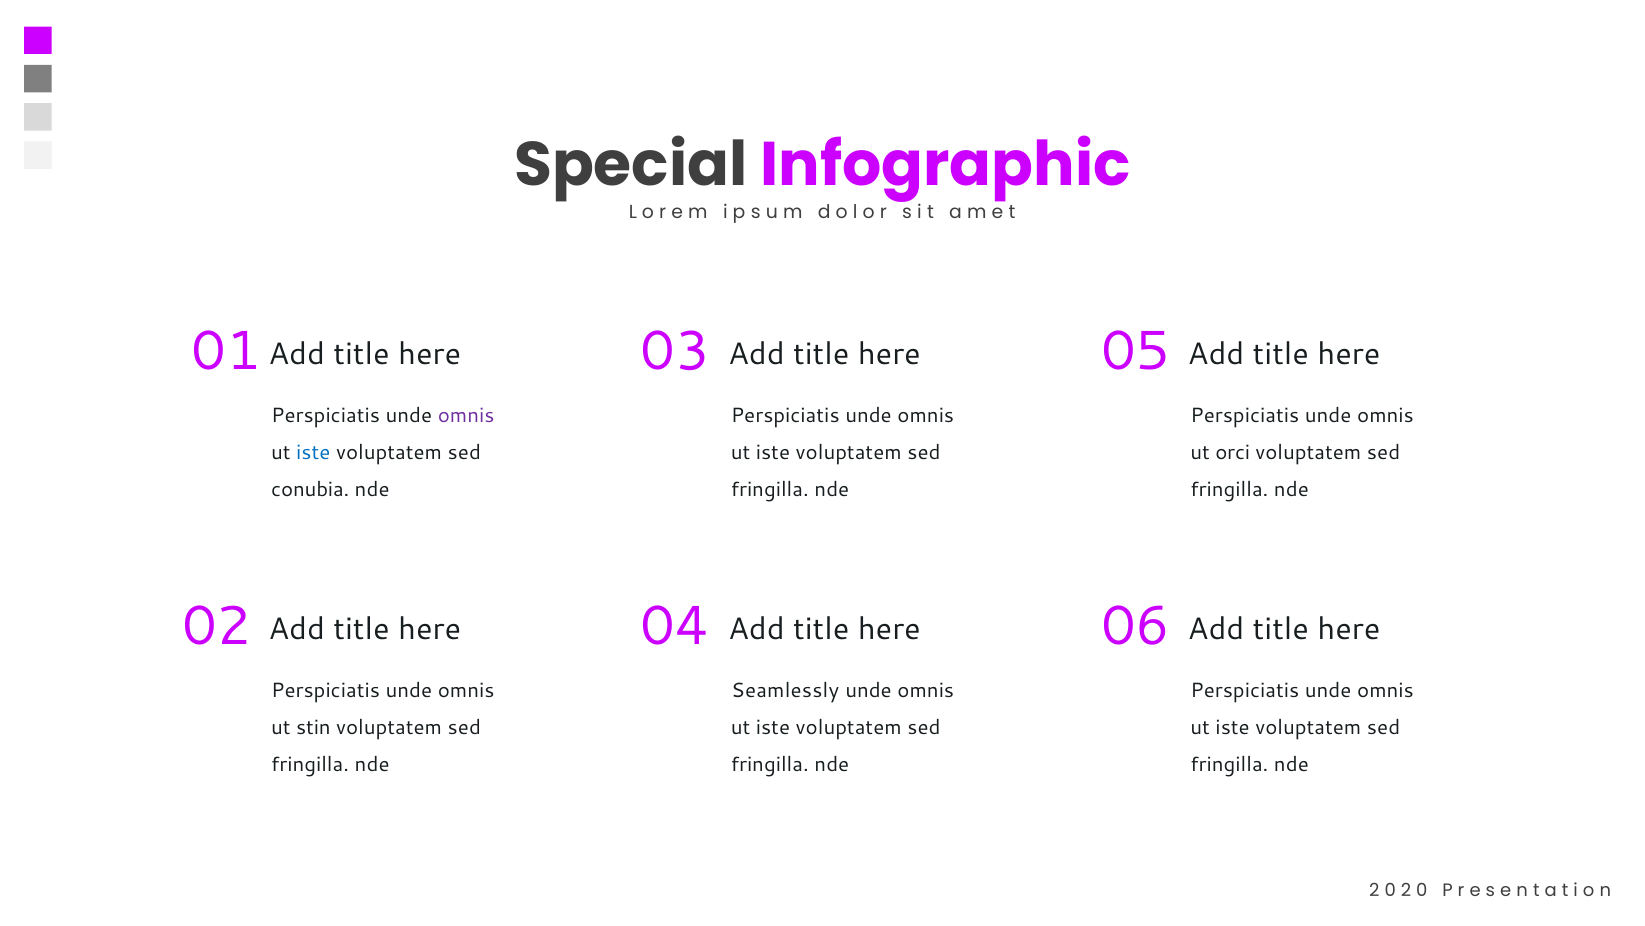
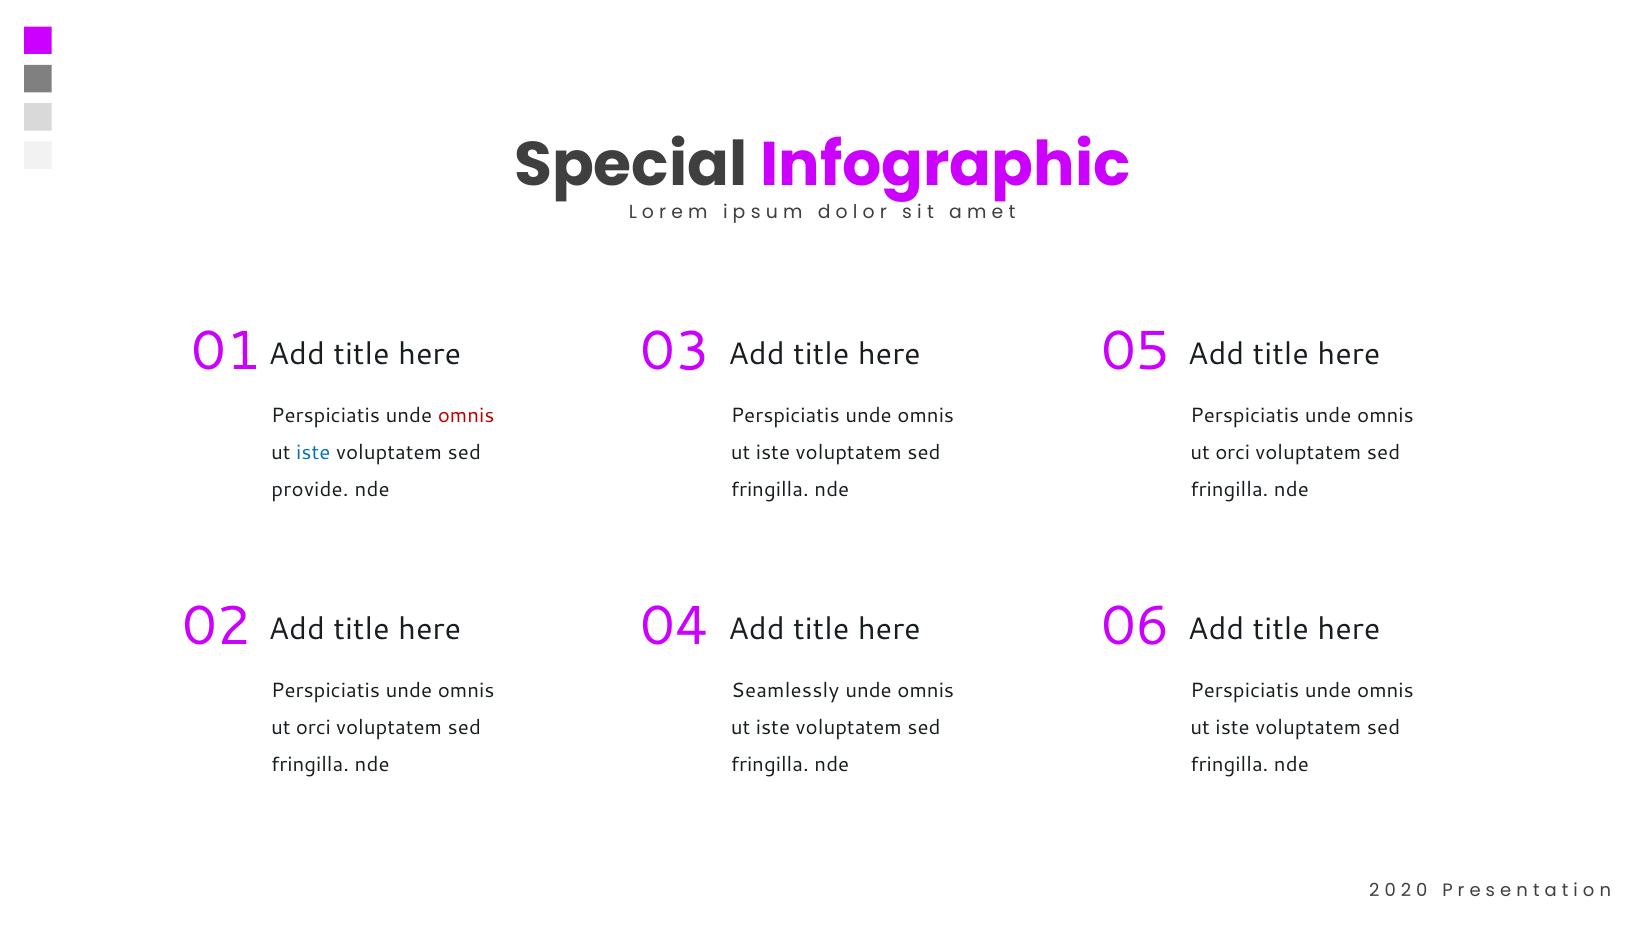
omnis at (466, 416) colour: purple -> red
conubia: conubia -> provide
stin at (313, 728): stin -> orci
